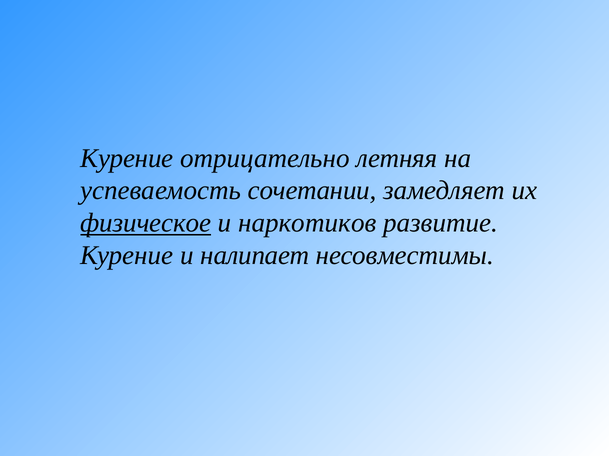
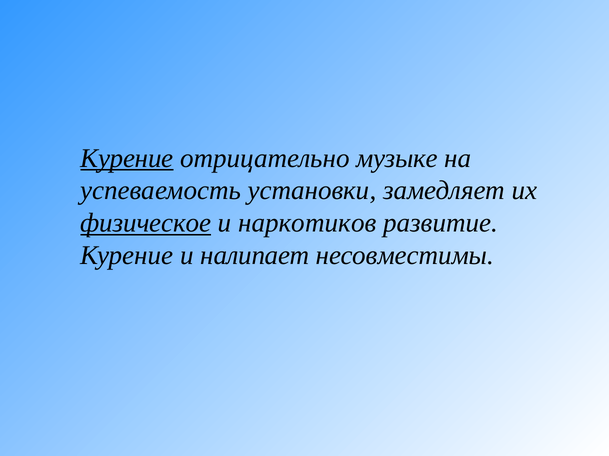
Курение at (127, 158) underline: none -> present
летняя: летняя -> музыке
сочетании: сочетании -> установки
